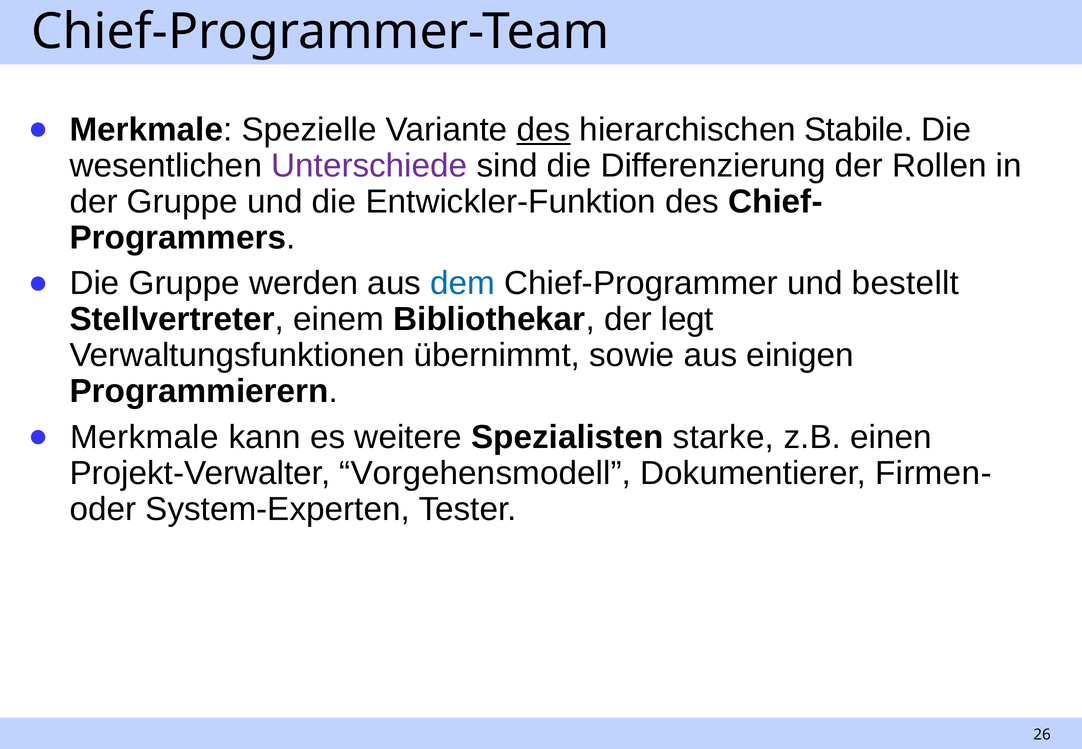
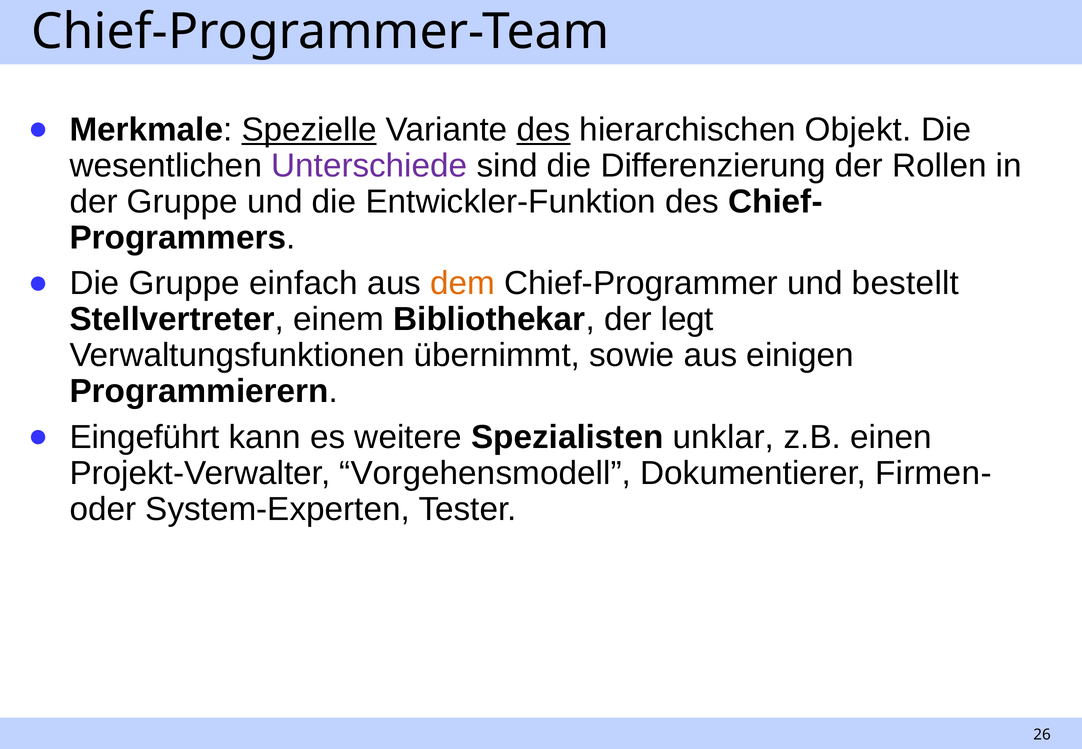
Spezielle underline: none -> present
Stabile: Stabile -> Objekt
werden: werden -> einfach
dem colour: blue -> orange
Merkmale at (144, 437): Merkmale -> Eingeführt
starke: starke -> unklar
